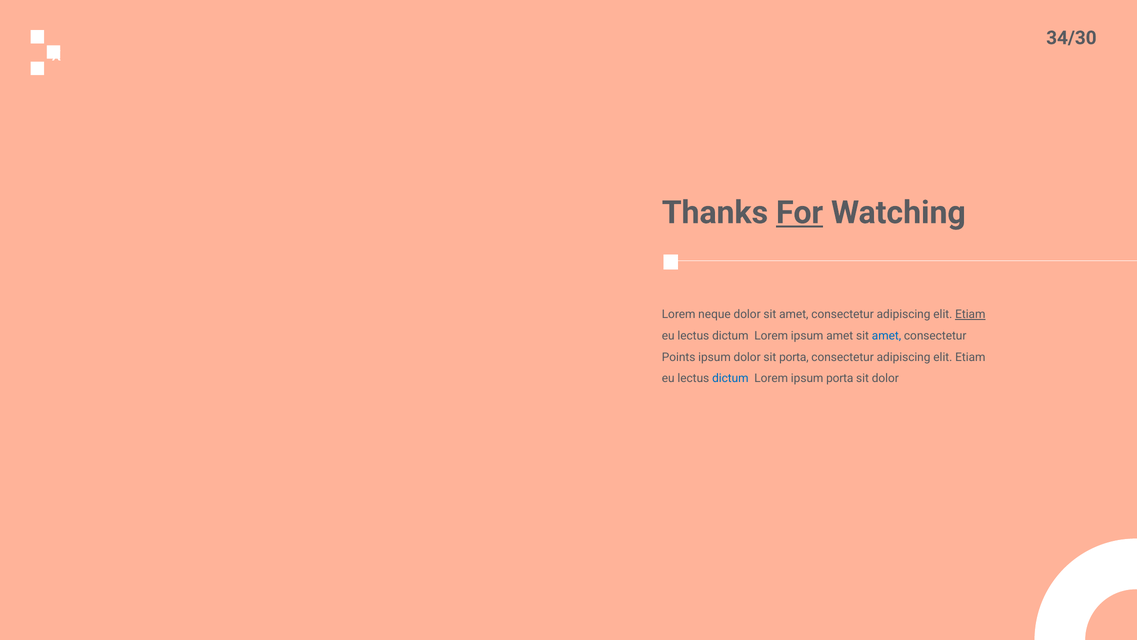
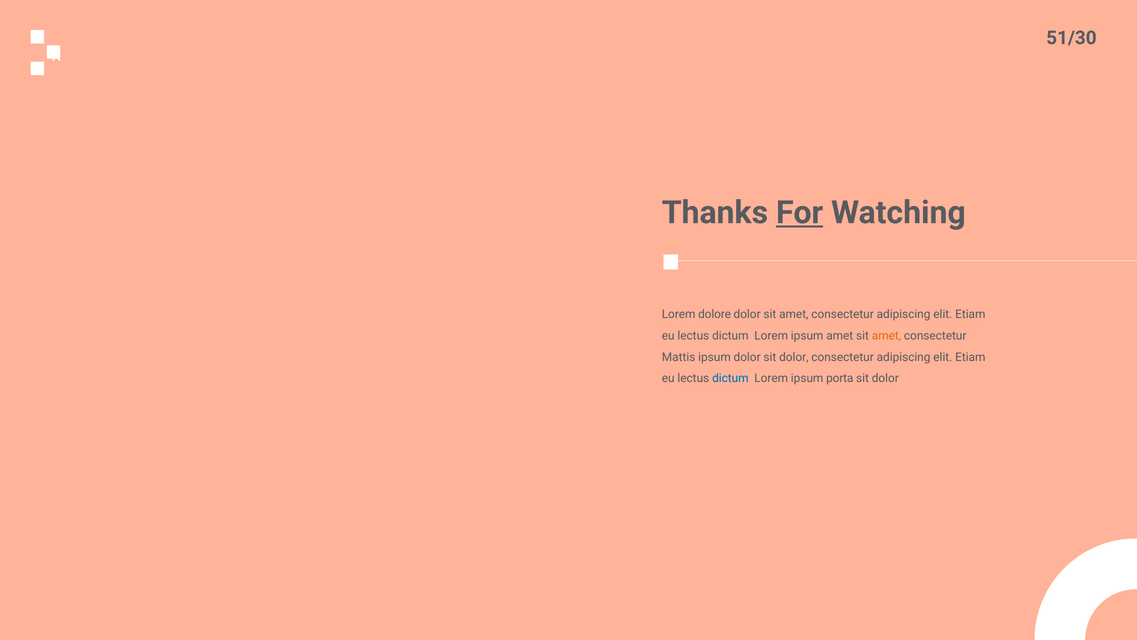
34/30: 34/30 -> 51/30
neque: neque -> dolore
Etiam at (970, 314) underline: present -> none
amet at (886, 336) colour: blue -> orange
Points: Points -> Mattis
dolor sit porta: porta -> dolor
